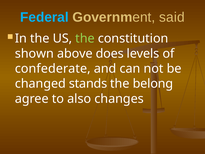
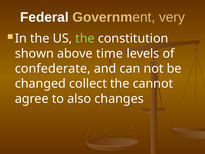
Federal colour: light blue -> white
said: said -> very
does: does -> time
stands: stands -> collect
belong: belong -> cannot
